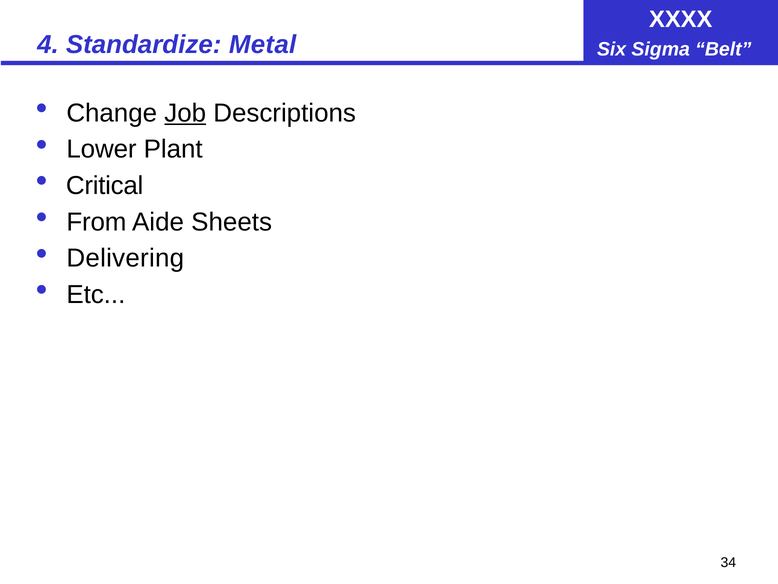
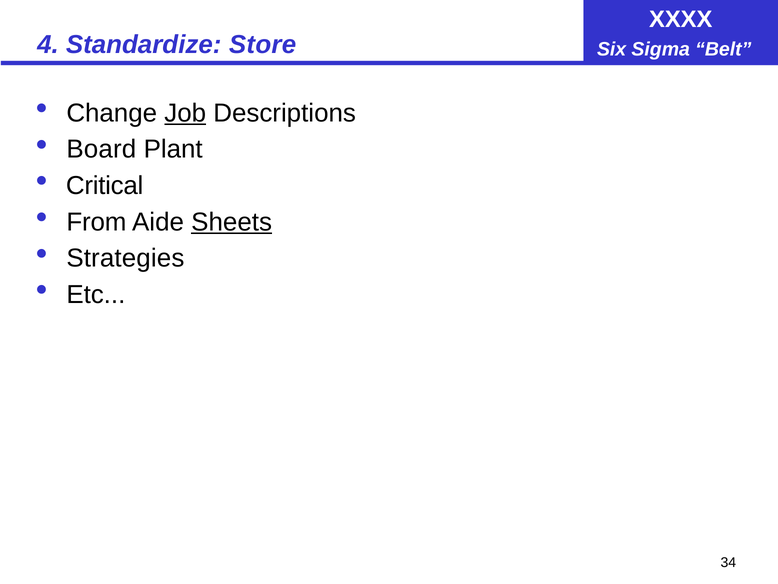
Metal: Metal -> Store
Lower: Lower -> Board
Sheets underline: none -> present
Delivering: Delivering -> Strategies
